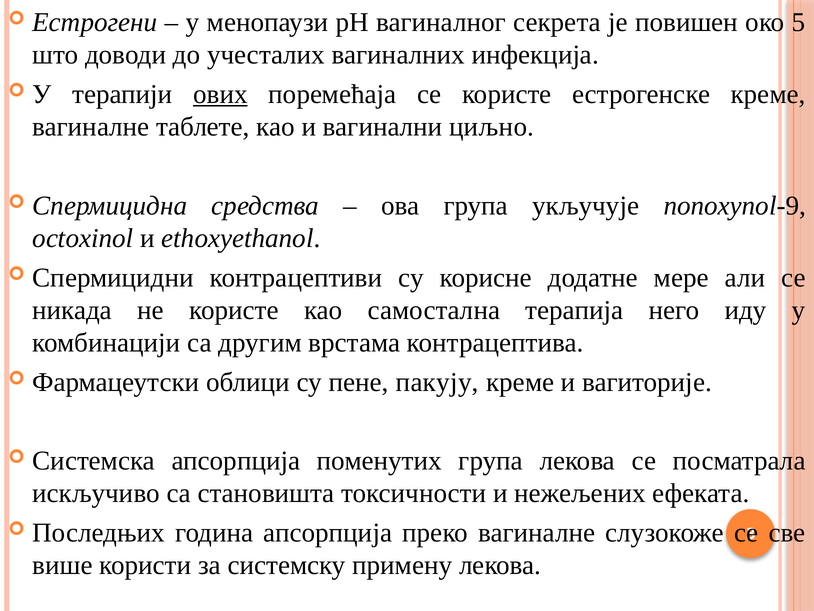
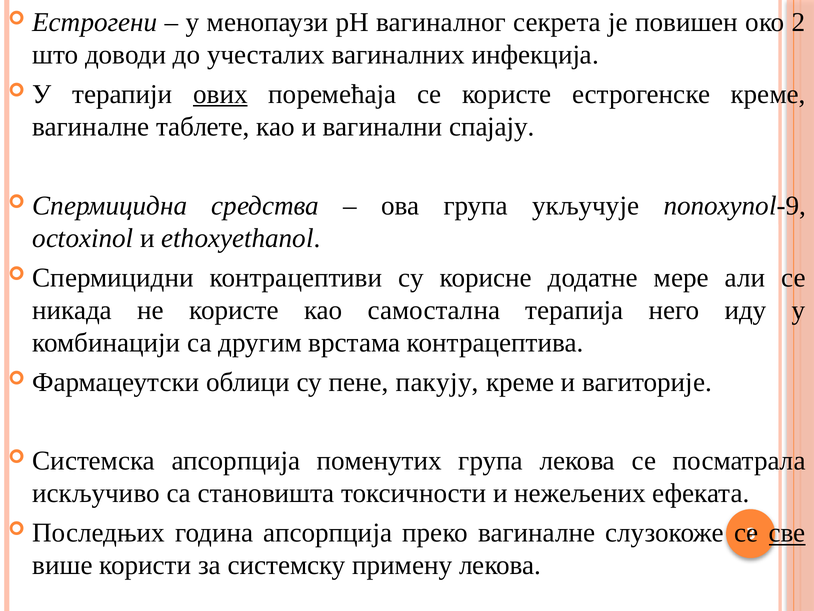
5: 5 -> 2
циљно: циљно -> спајају
све underline: none -> present
